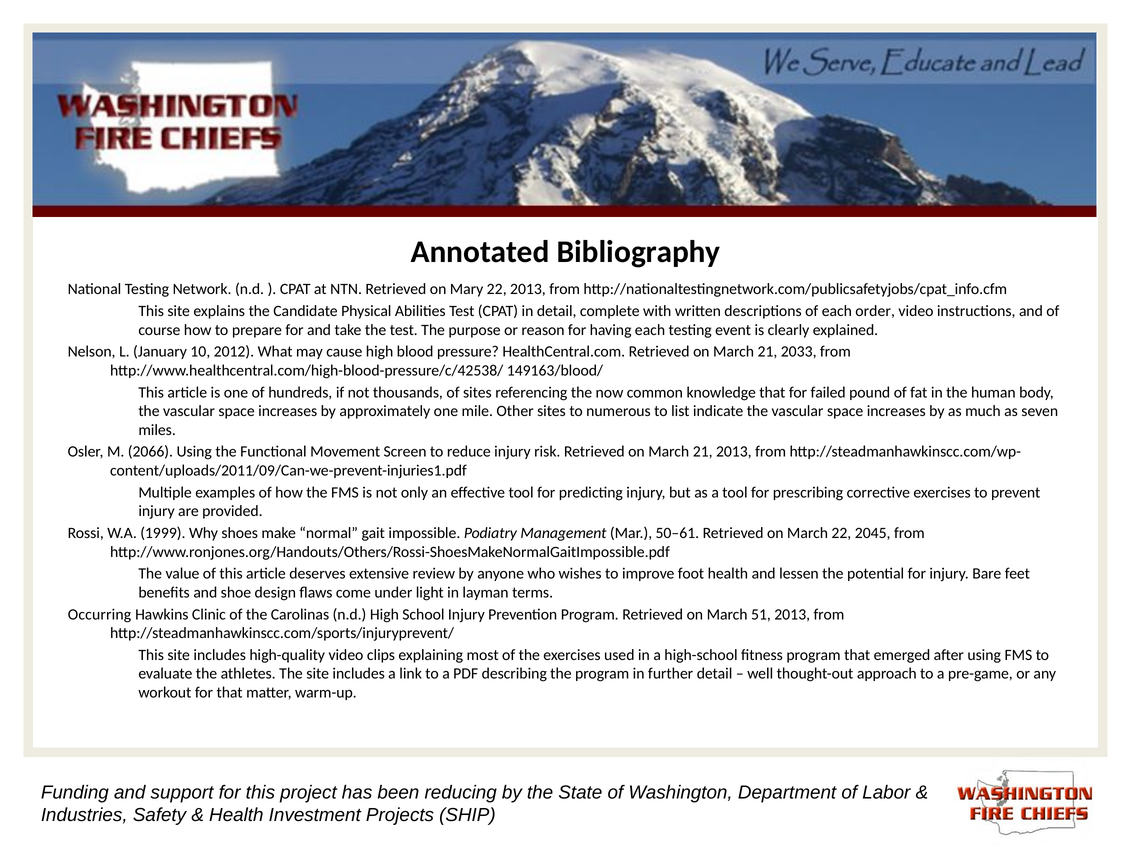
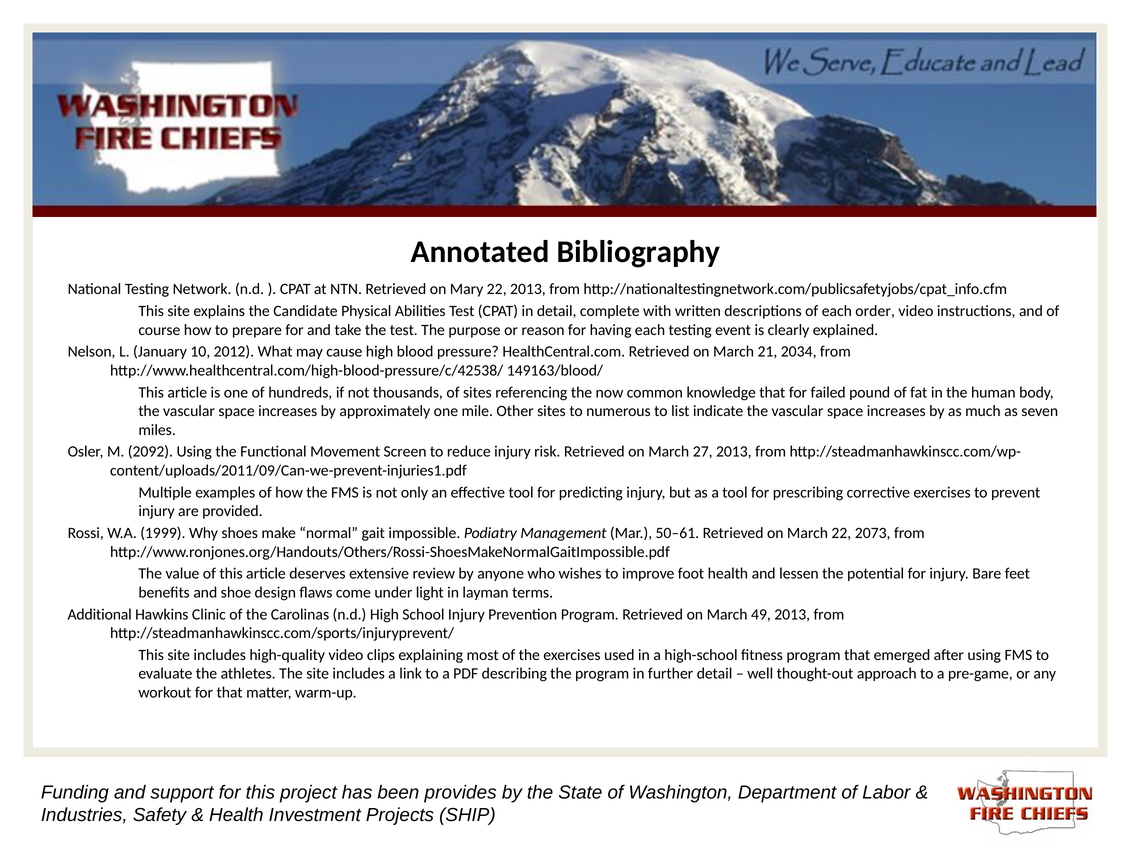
2033: 2033 -> 2034
2066: 2066 -> 2092
21 at (703, 452): 21 -> 27
2045: 2045 -> 2073
Occurring: Occurring -> Additional
51: 51 -> 49
reducing: reducing -> provides
